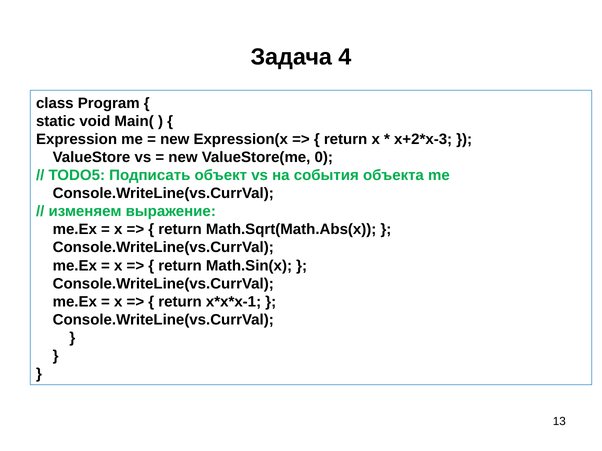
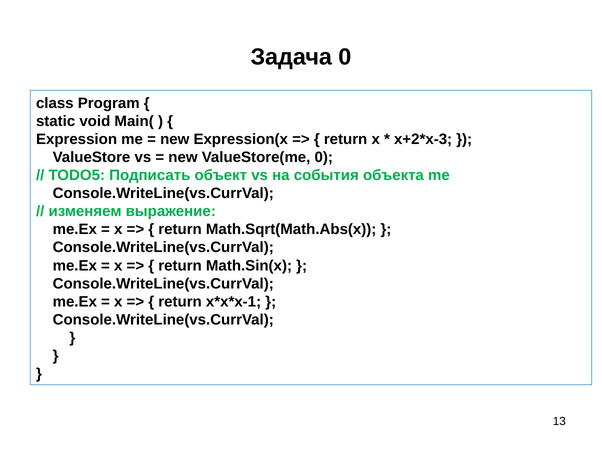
Задача 4: 4 -> 0
